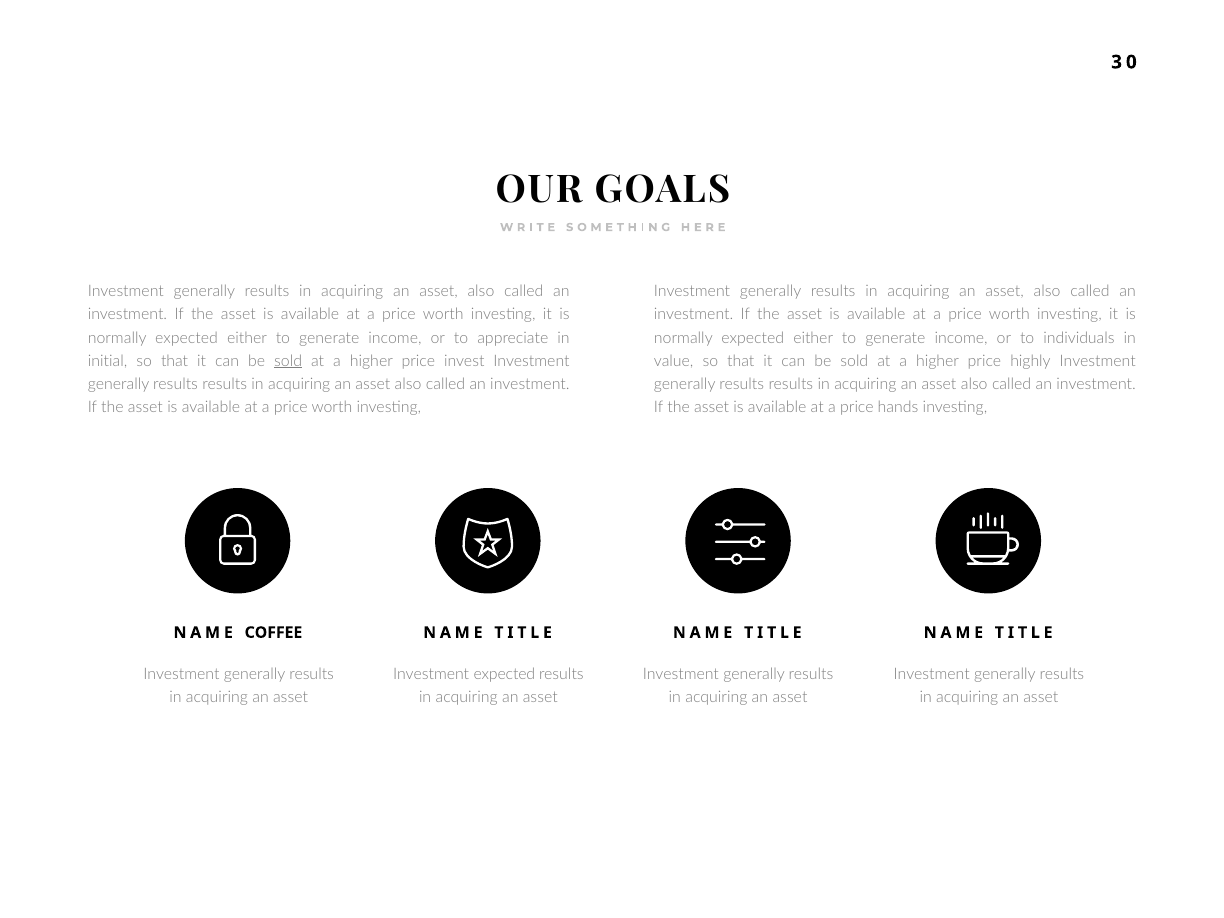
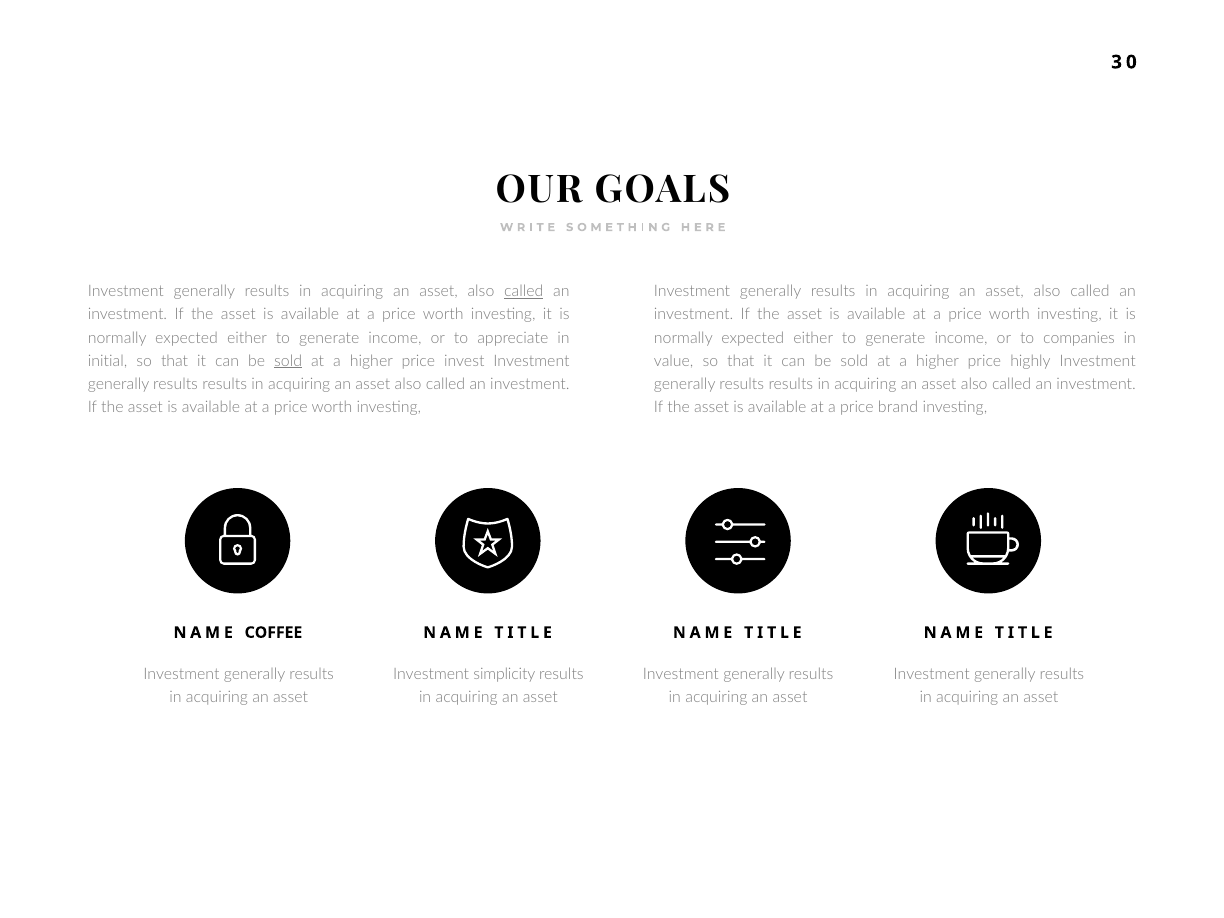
called at (524, 291) underline: none -> present
individuals: individuals -> companies
hands: hands -> brand
Investment expected: expected -> simplicity
